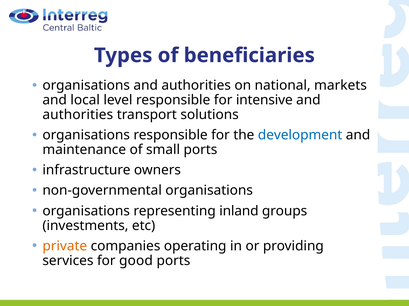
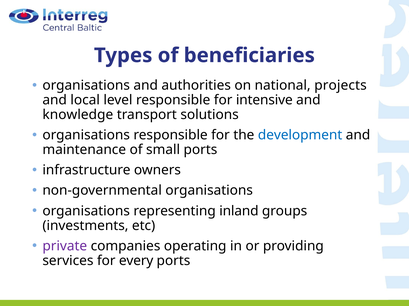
markets: markets -> projects
authorities at (78, 115): authorities -> knowledge
private colour: orange -> purple
good: good -> every
